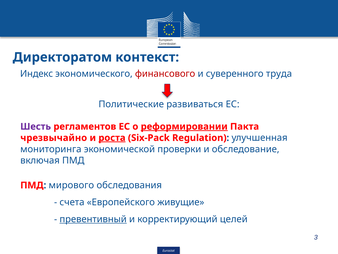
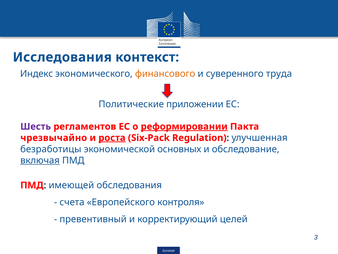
Директоратом: Директоратом -> Исследования
финансового colour: red -> orange
развиваться: развиваться -> приложении
мониторинга: мониторинга -> безработицы
проверки: проверки -> основных
включая underline: none -> present
мирового: мирового -> имеющей
живущие: живущие -> контроля
превентивный underline: present -> none
